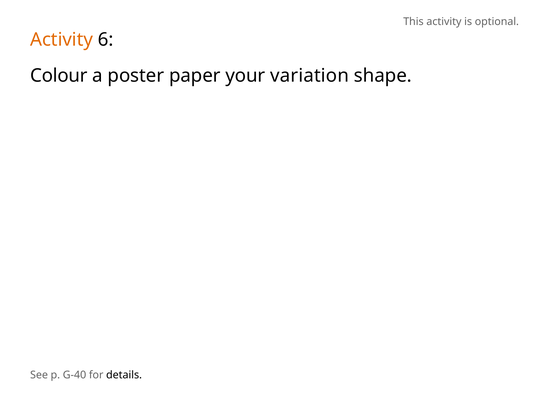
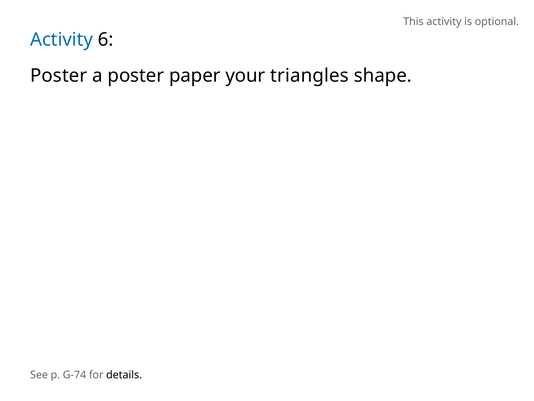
Activity at (62, 40) colour: orange -> blue
Colour at (59, 76): Colour -> Poster
variation: variation -> triangles
G-40: G-40 -> G-74
